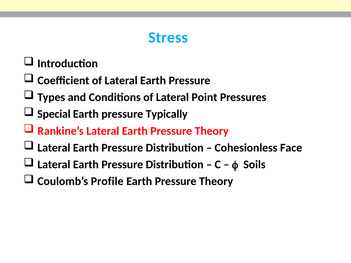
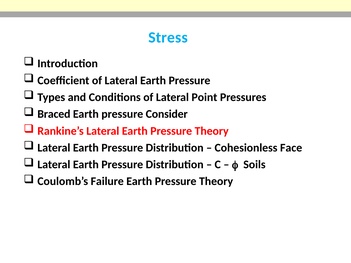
Special: Special -> Braced
Typically: Typically -> Consider
Profile: Profile -> Failure
